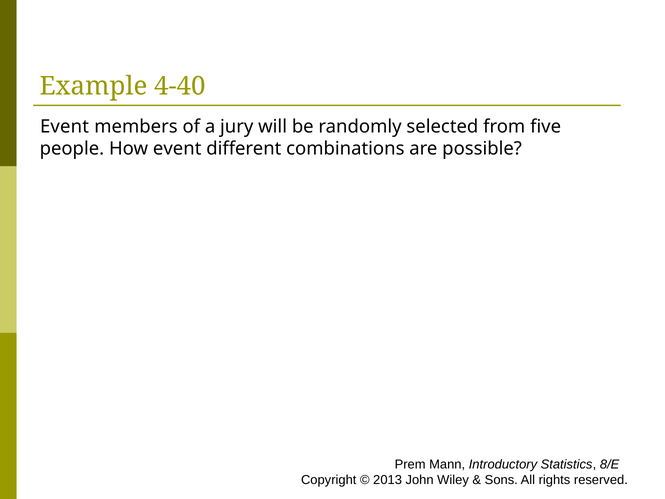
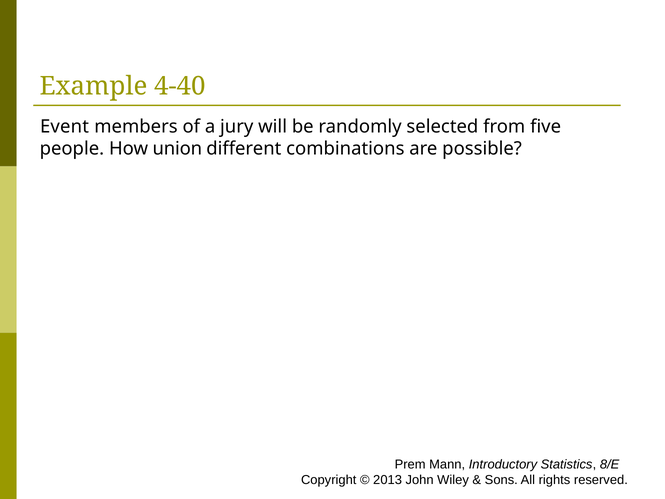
How event: event -> union
